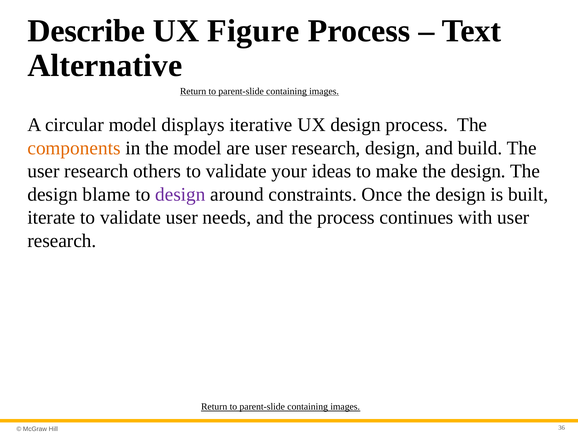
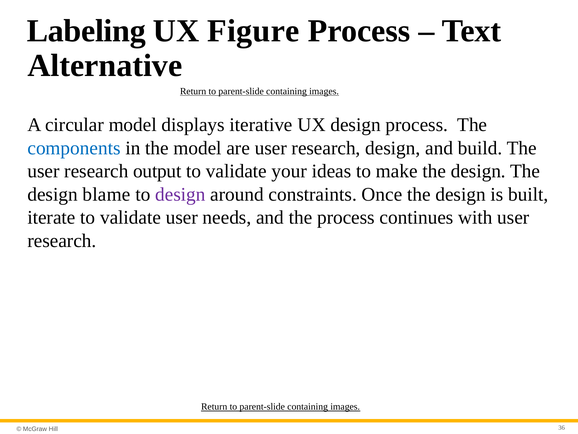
Describe: Describe -> Labeling
components colour: orange -> blue
others: others -> output
